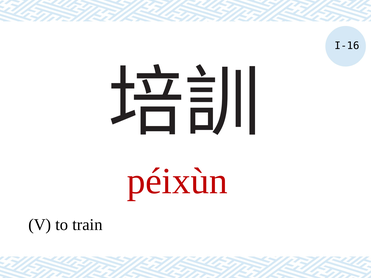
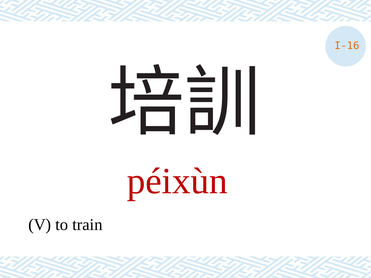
I-16 colour: black -> orange
